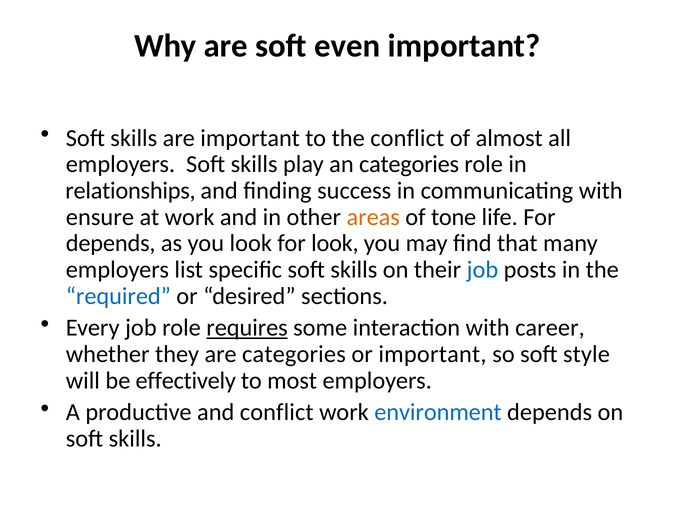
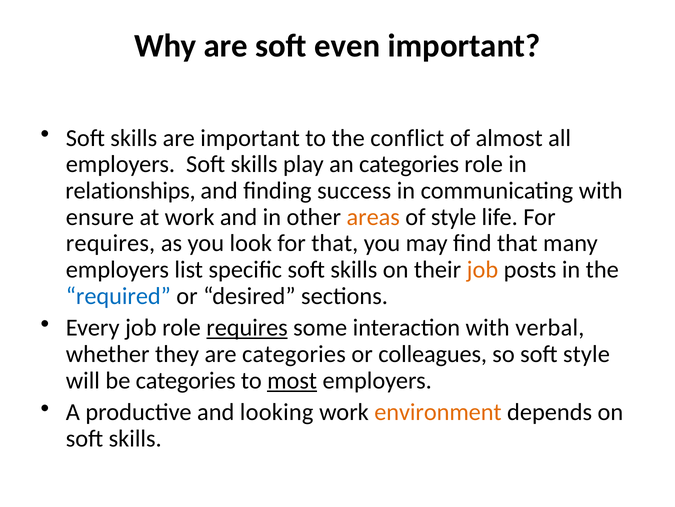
of tone: tone -> style
depends at (111, 243): depends -> requires
for look: look -> that
job at (482, 269) colour: blue -> orange
career: career -> verbal
or important: important -> colleagues
be effectively: effectively -> categories
most underline: none -> present
and conflict: conflict -> looking
environment colour: blue -> orange
